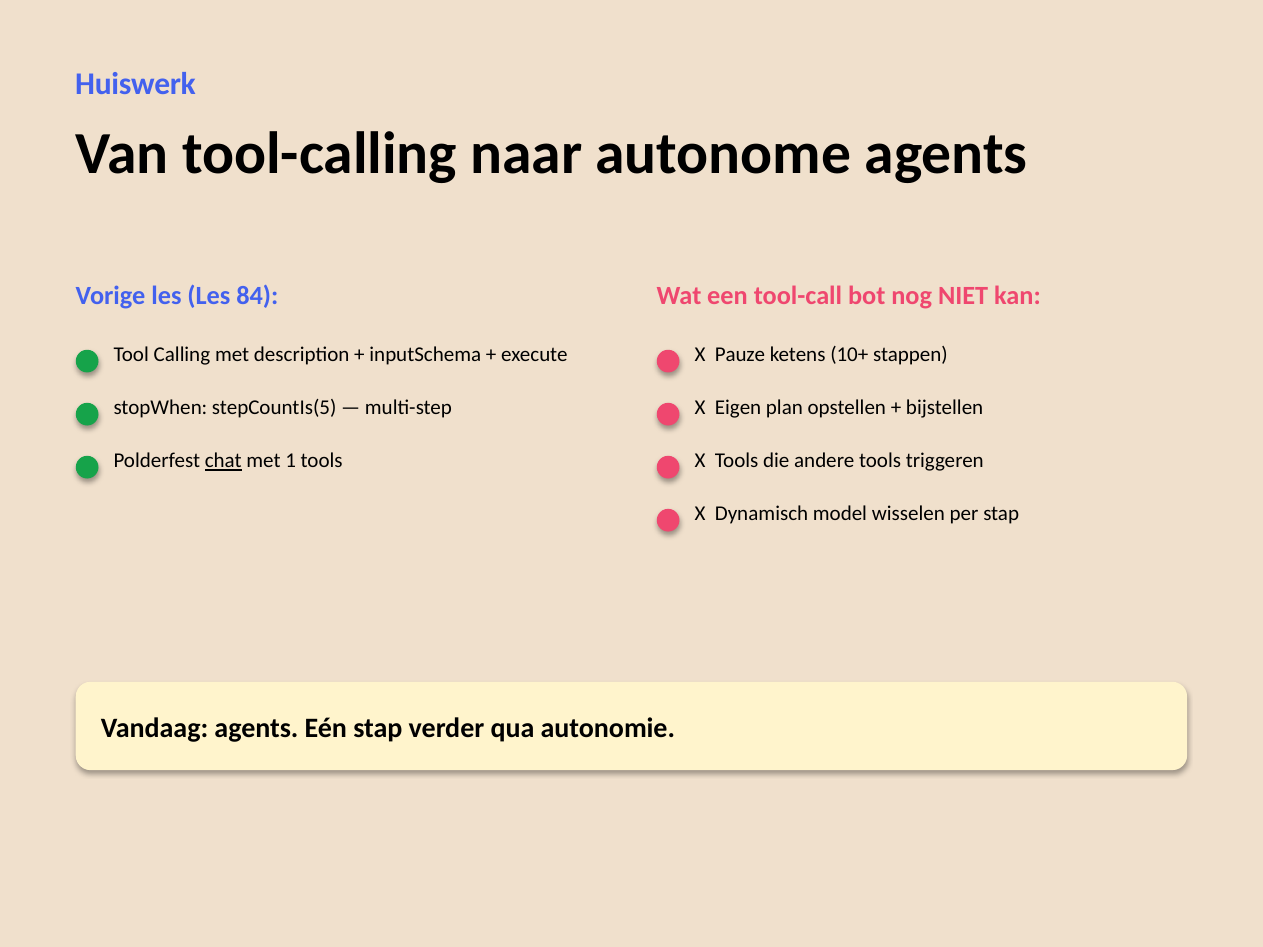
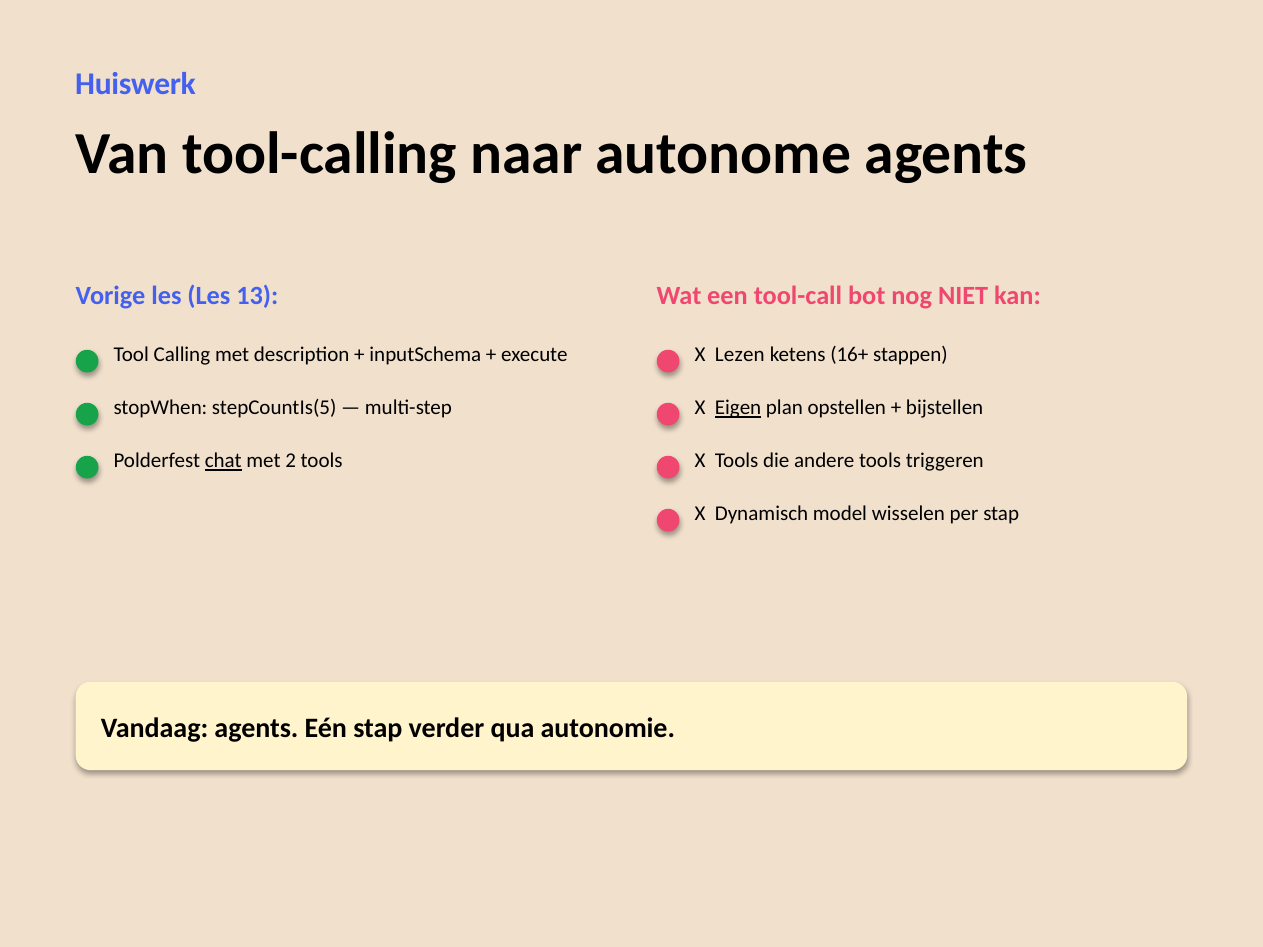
84: 84 -> 13
Pauze: Pauze -> Lezen
10+: 10+ -> 16+
Eigen underline: none -> present
1: 1 -> 2
